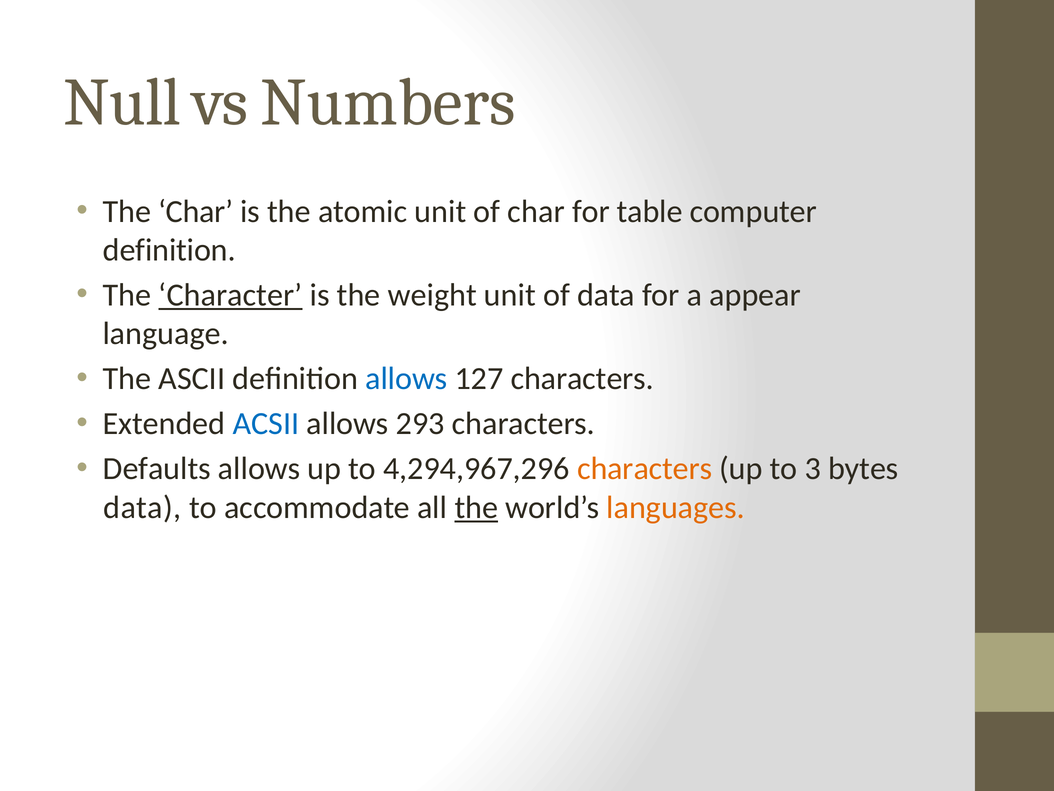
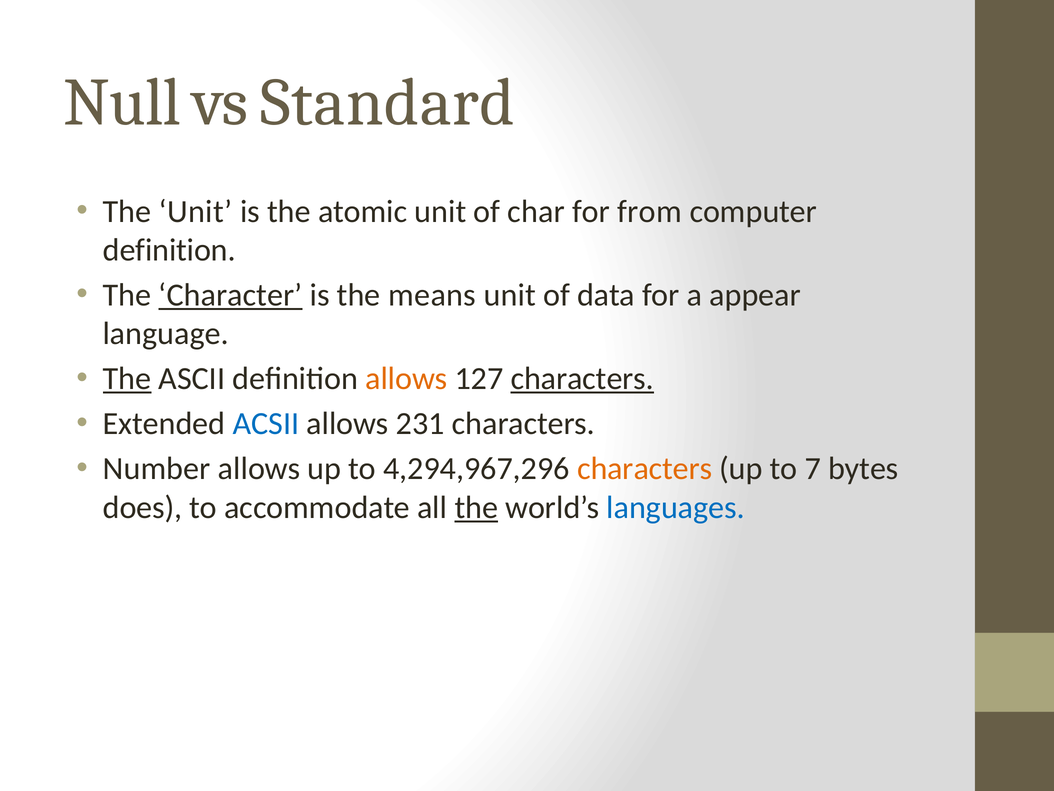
Numbers: Numbers -> Standard
The Char: Char -> Unit
table: table -> from
weight: weight -> means
The at (127, 378) underline: none -> present
allows at (406, 378) colour: blue -> orange
characters at (582, 378) underline: none -> present
293: 293 -> 231
Defaults: Defaults -> Number
3: 3 -> 7
data at (142, 507): data -> does
languages colour: orange -> blue
